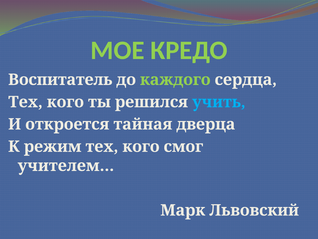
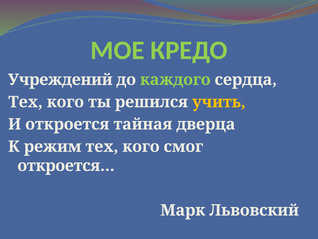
Воспитатель: Воспитатель -> Учреждений
учить colour: light blue -> yellow
учителем…: учителем… -> откроется…
